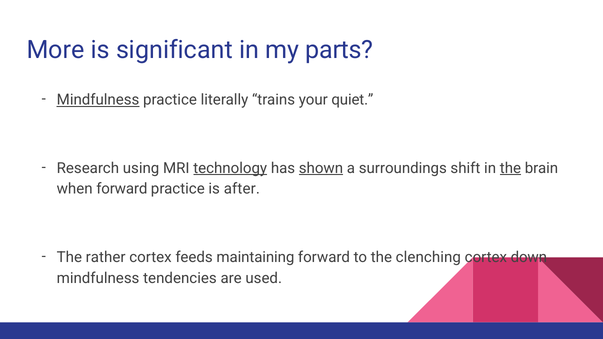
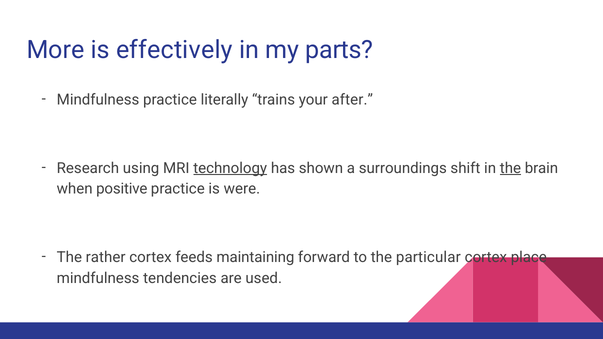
significant: significant -> effectively
Mindfulness at (98, 100) underline: present -> none
quiet: quiet -> after
shown underline: present -> none
when forward: forward -> positive
after: after -> were
clenching: clenching -> particular
down: down -> place
